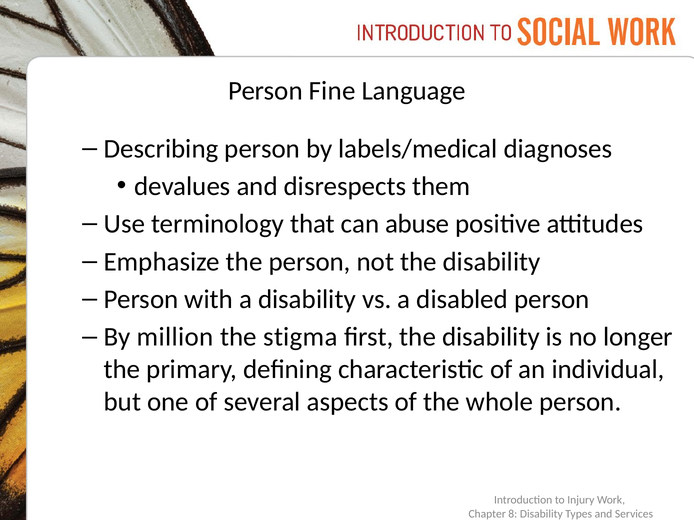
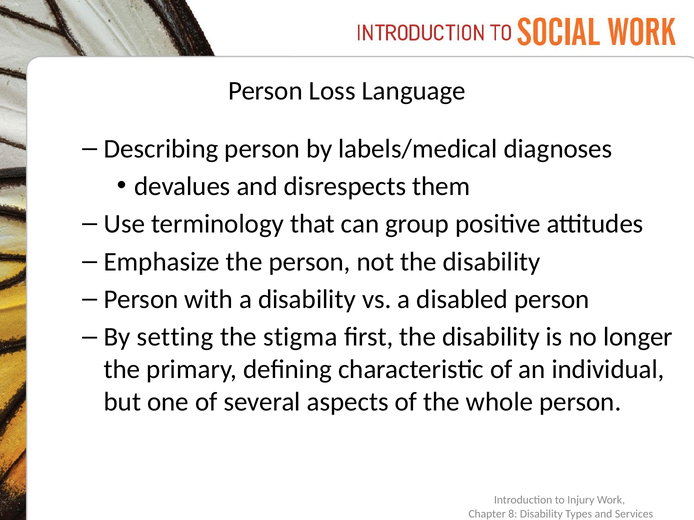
Fine: Fine -> Loss
abuse: abuse -> group
million: million -> setting
